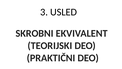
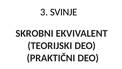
USLED: USLED -> SVINJE
